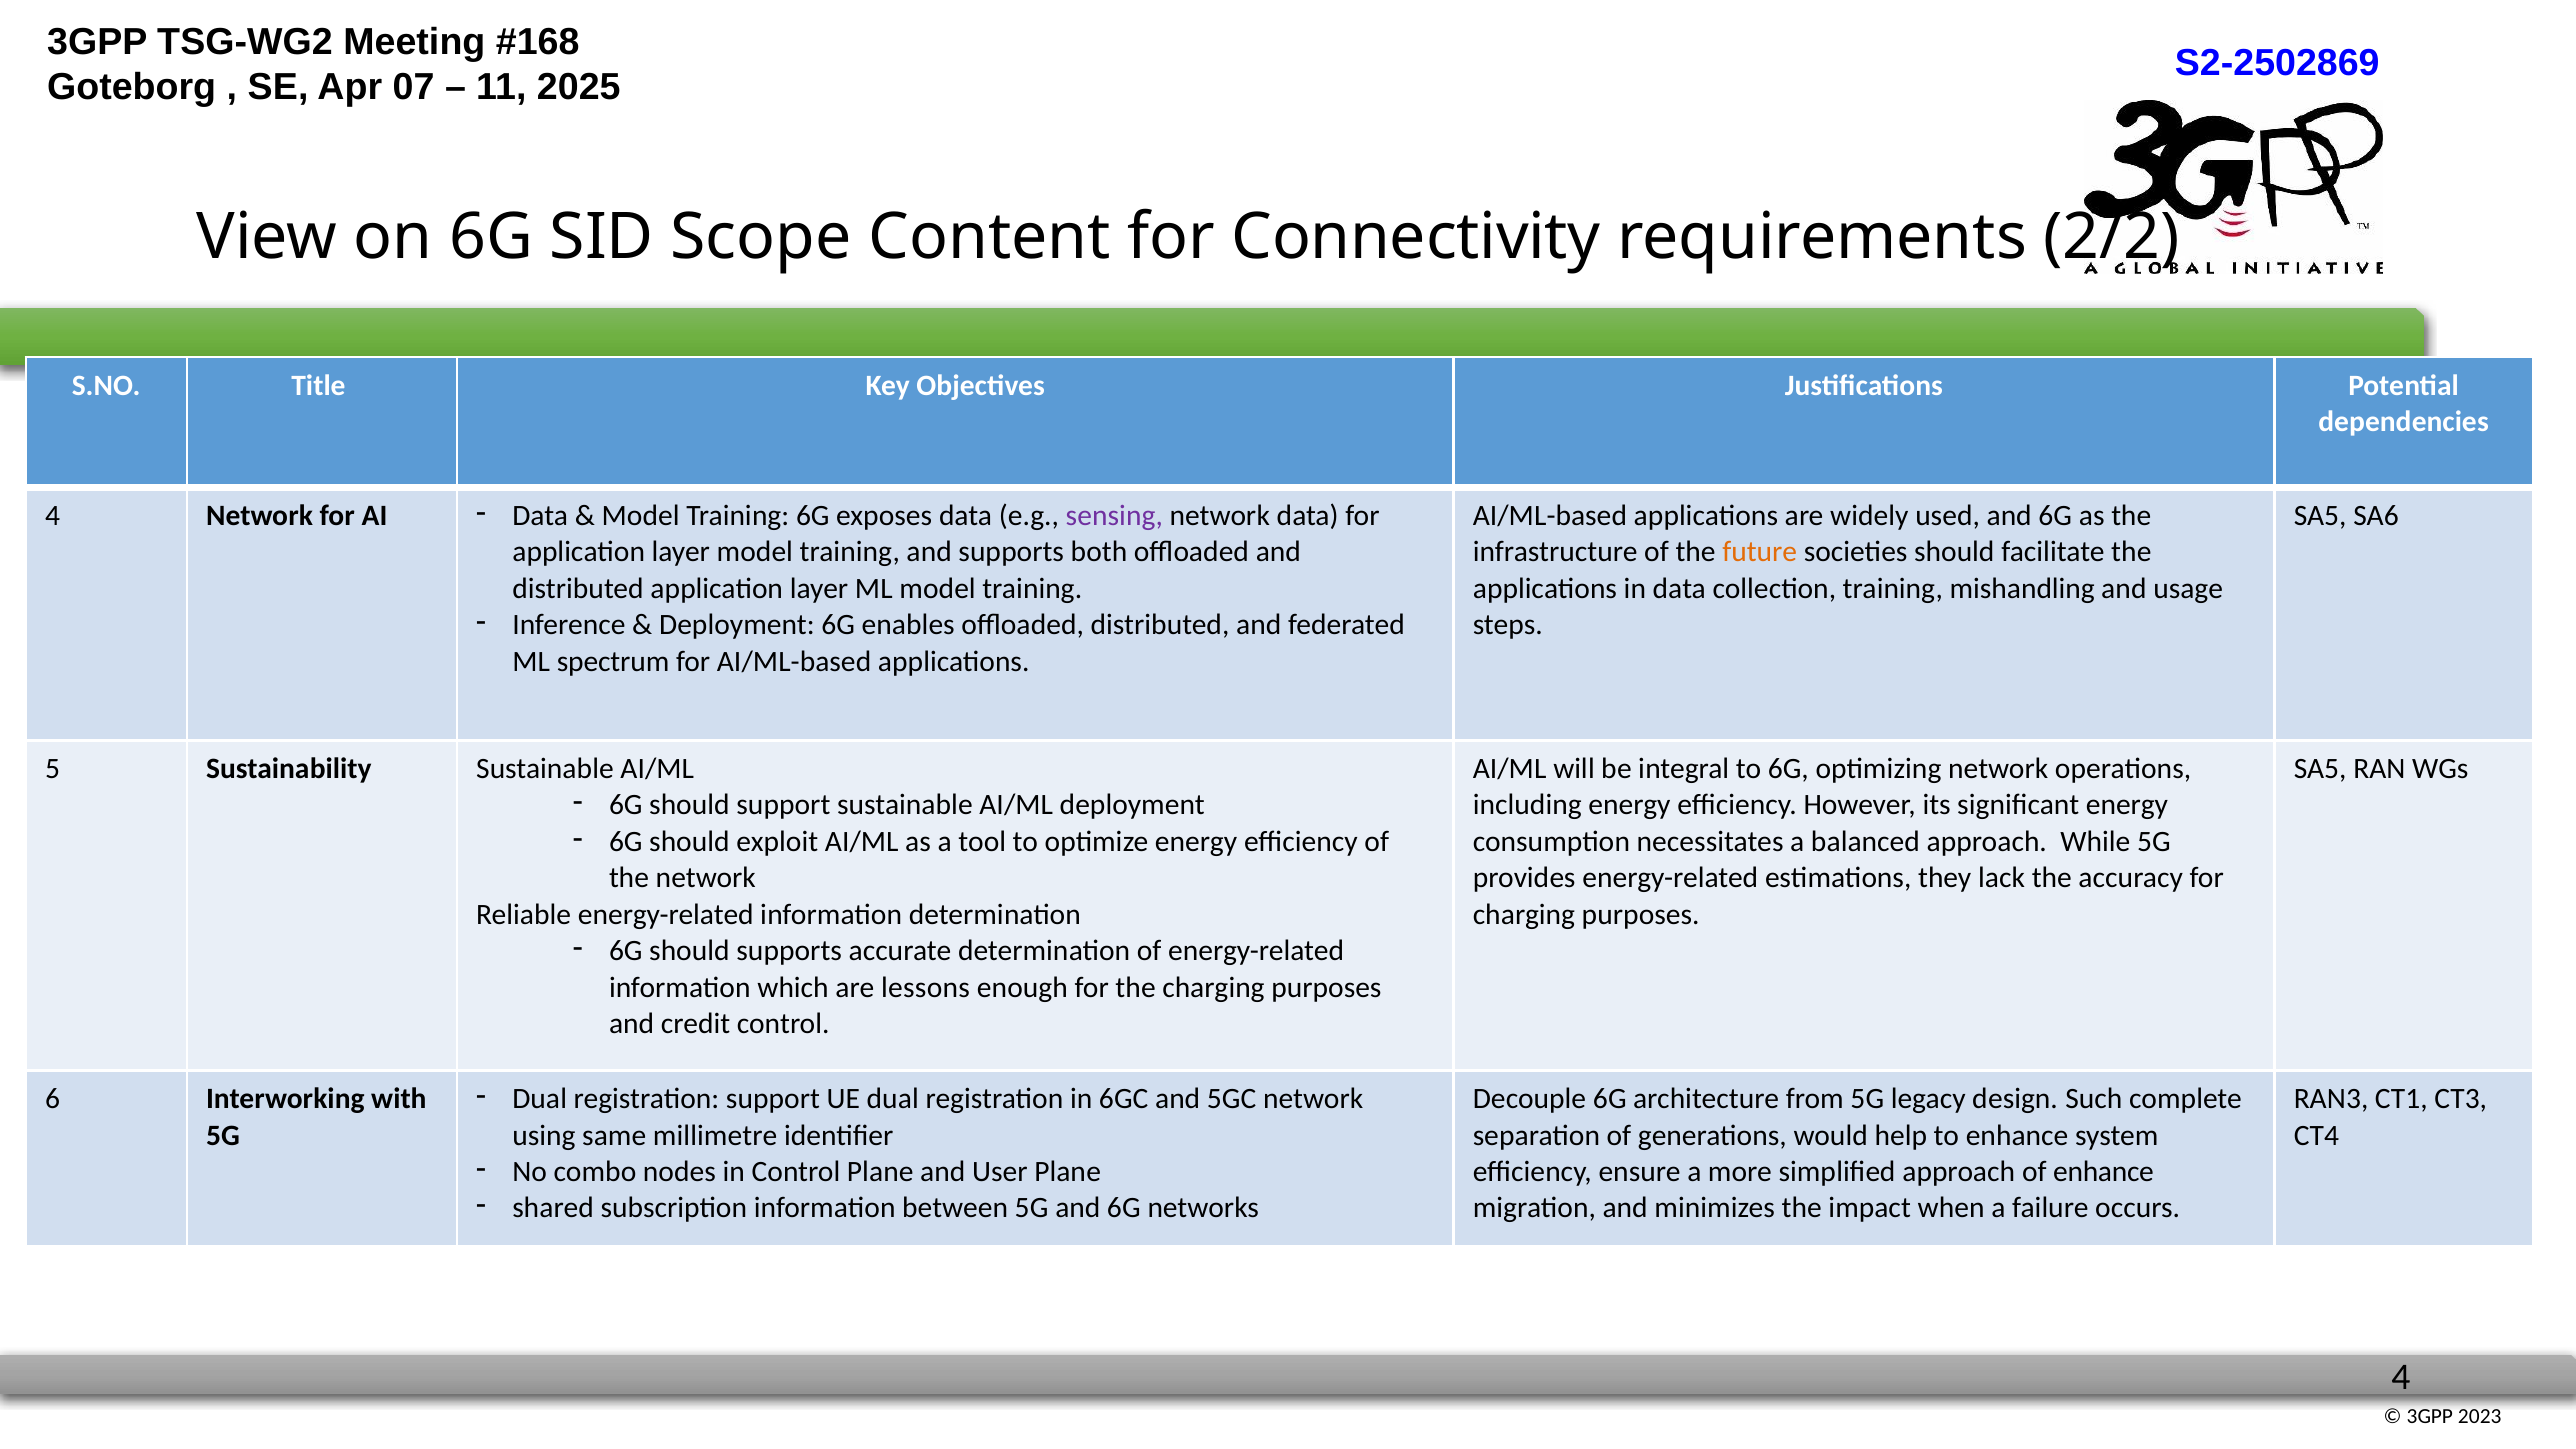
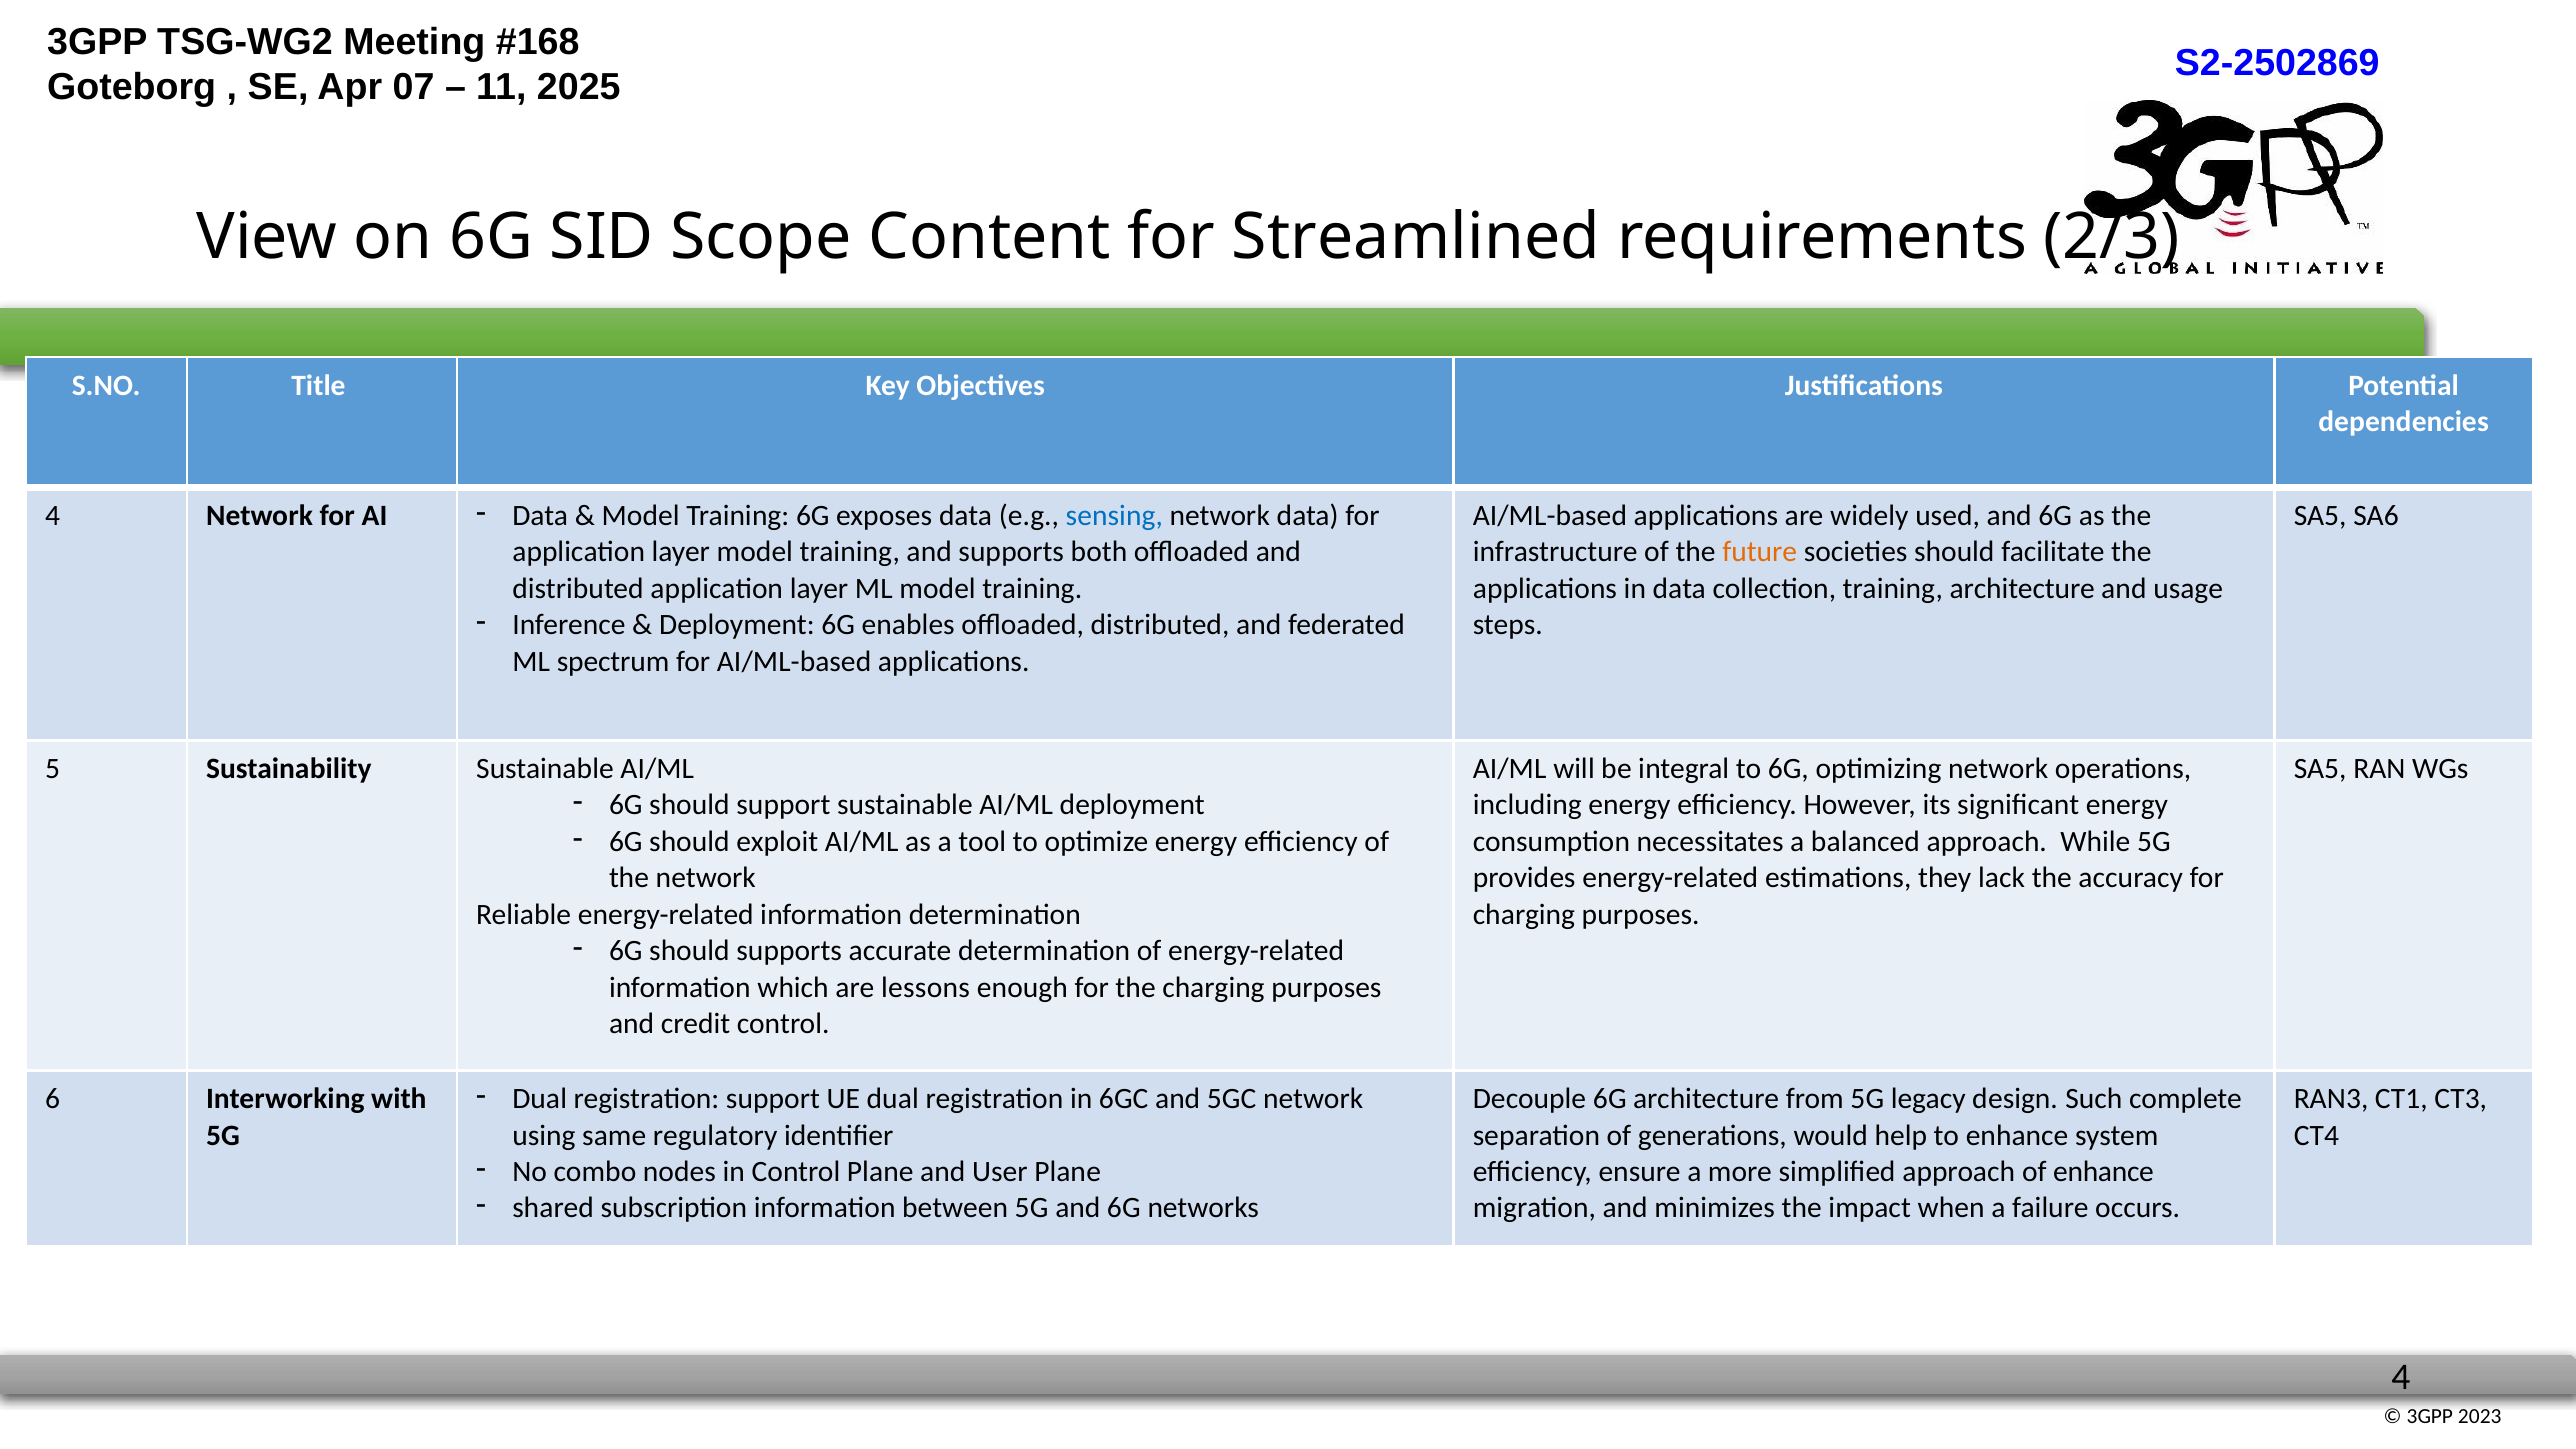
Connectivity: Connectivity -> Streamlined
2/2: 2/2 -> 2/3
sensing colour: purple -> blue
training mishandling: mishandling -> architecture
millimetre: millimetre -> regulatory
